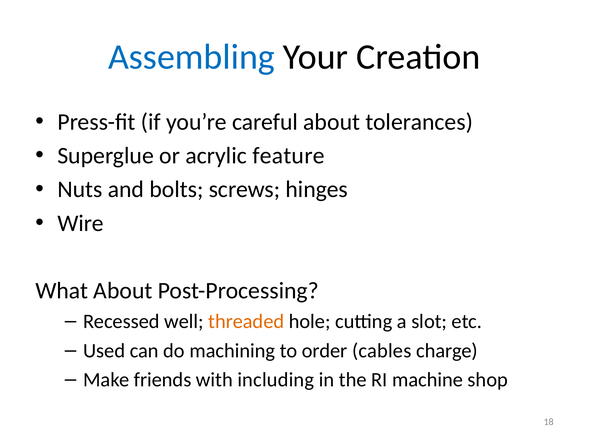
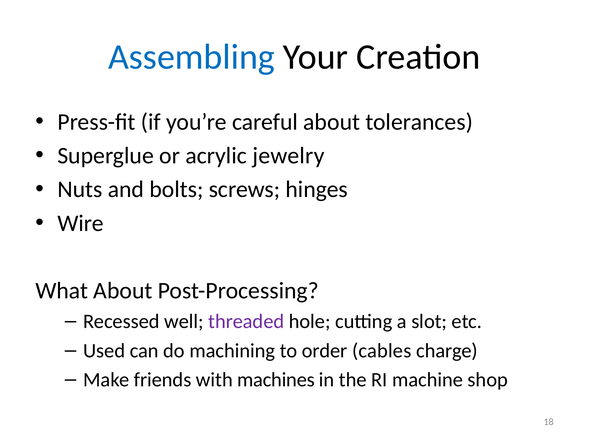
feature: feature -> jewelry
threaded colour: orange -> purple
including: including -> machines
